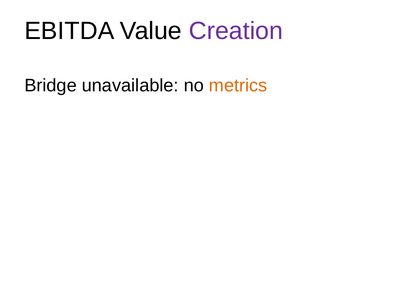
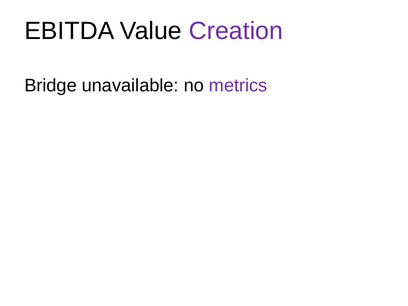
metrics colour: orange -> purple
